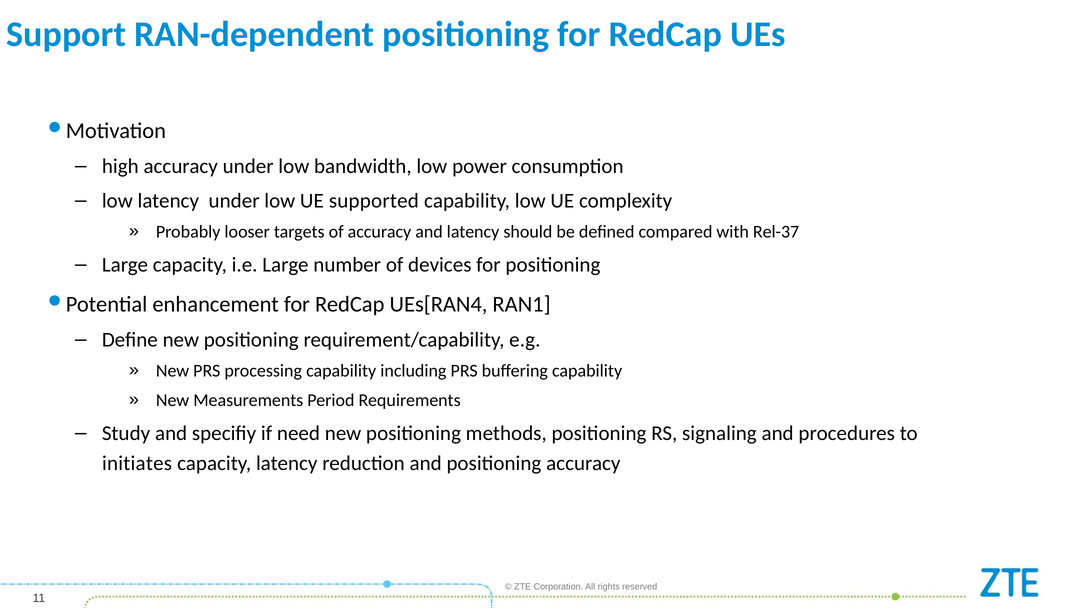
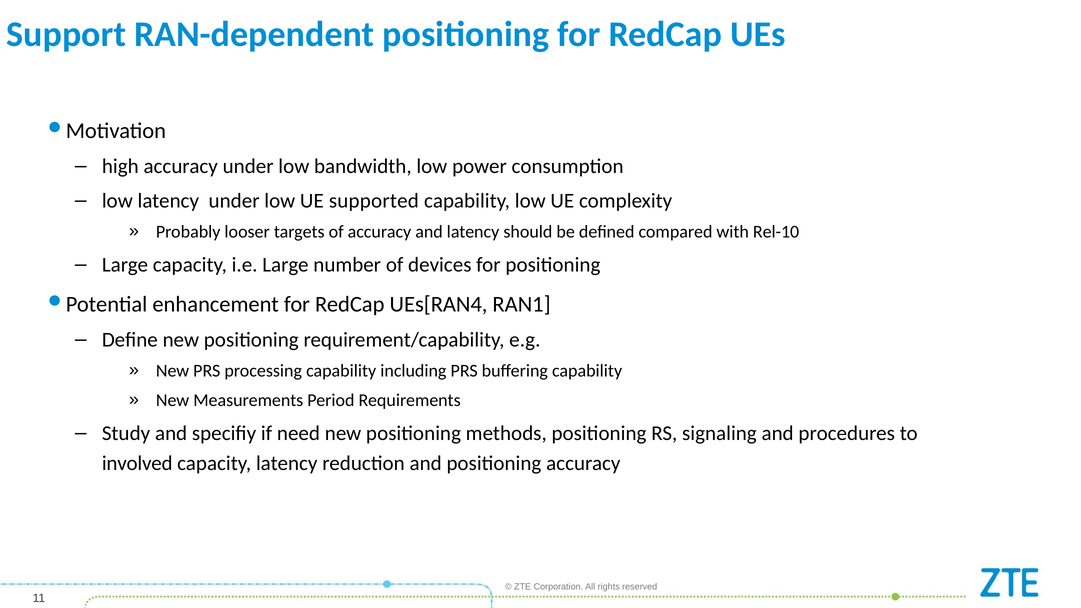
Rel-37: Rel-37 -> Rel-10
initiates: initiates -> involved
